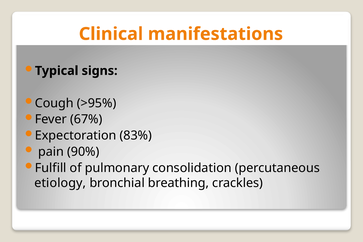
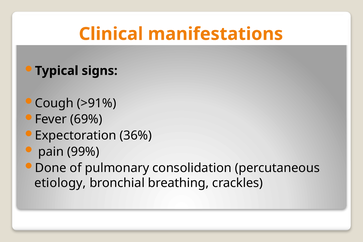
>95%: >95% -> >91%
67%: 67% -> 69%
83%: 83% -> 36%
90%: 90% -> 99%
Fulfill: Fulfill -> Done
